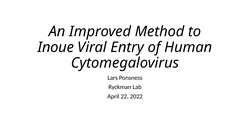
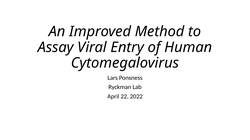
Inoue: Inoue -> Assay
